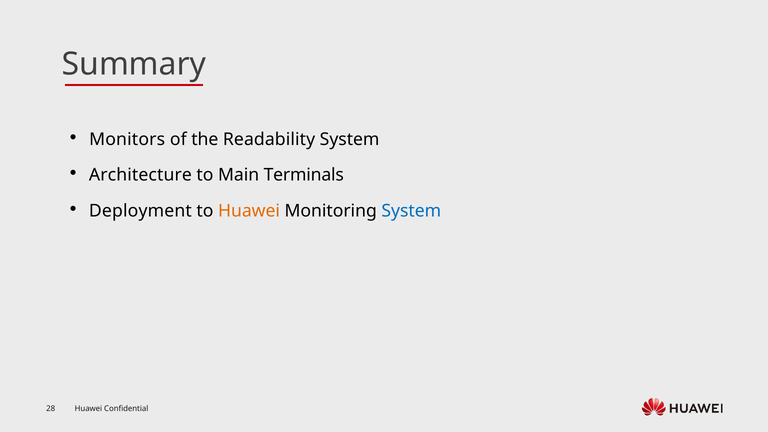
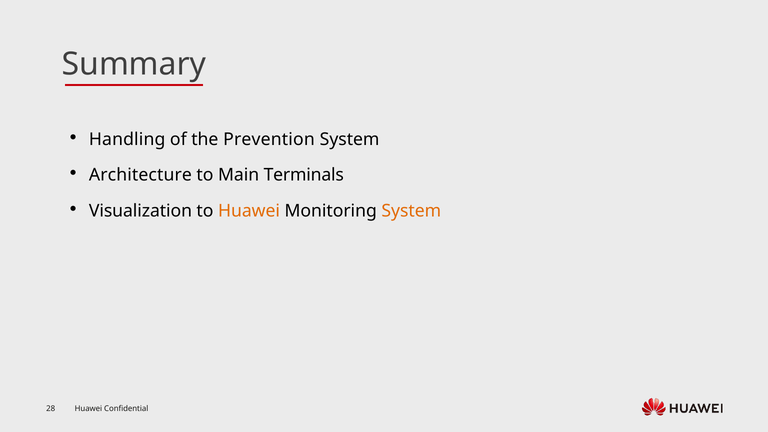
Monitors: Monitors -> Handling
Readability: Readability -> Prevention
Deployment: Deployment -> Visualization
System at (411, 211) colour: blue -> orange
